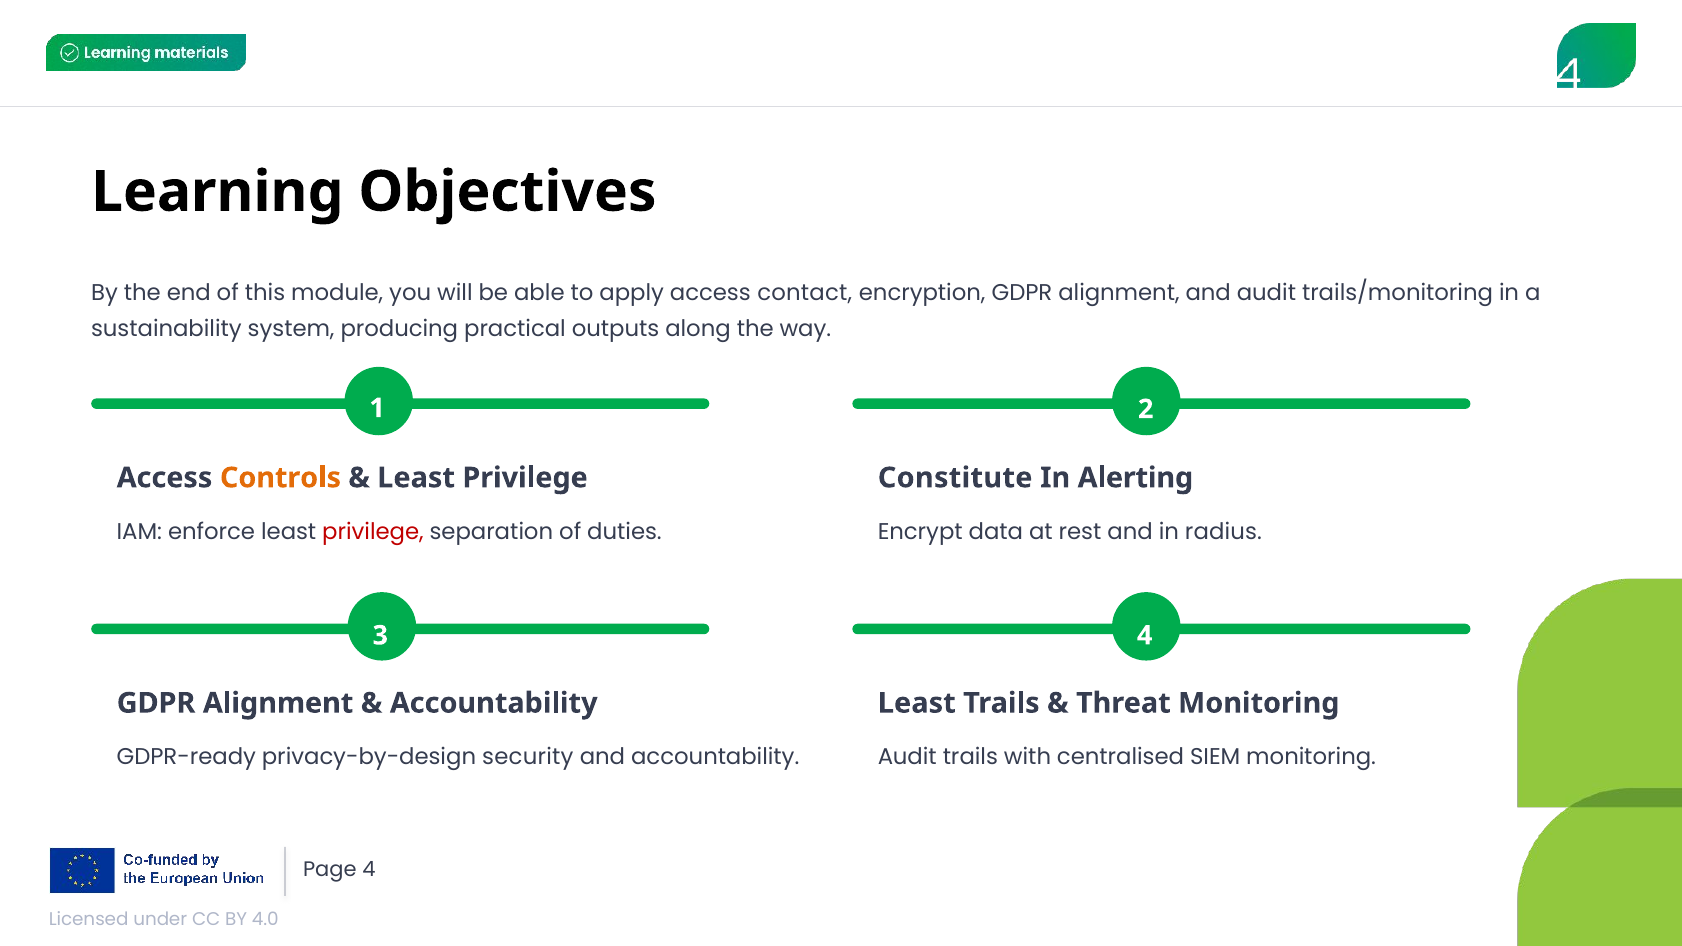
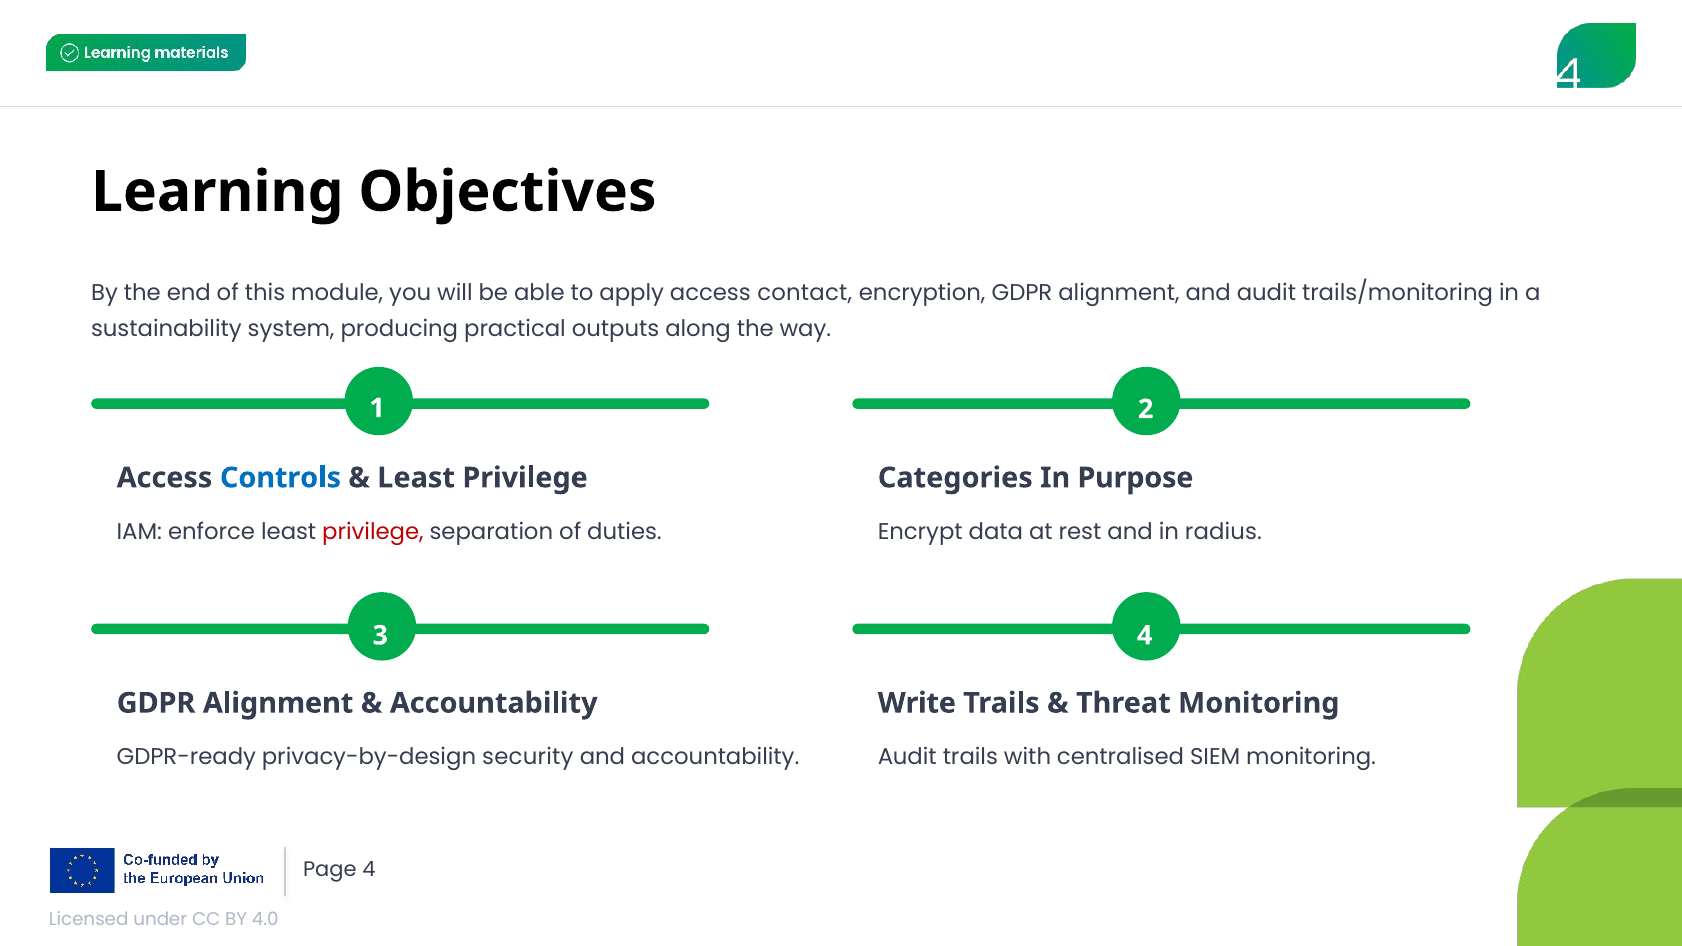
Controls colour: orange -> blue
Constitute: Constitute -> Categories
Alerting: Alerting -> Purpose
Least at (917, 703): Least -> Write
